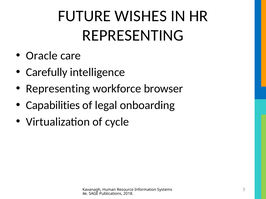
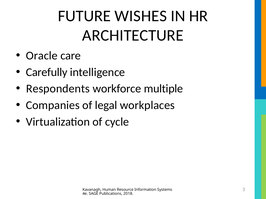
REPRESENTING at (133, 35): REPRESENTING -> ARCHITECTURE
Representing at (58, 89): Representing -> Respondents
browser: browser -> multiple
Capabilities: Capabilities -> Companies
onboarding: onboarding -> workplaces
